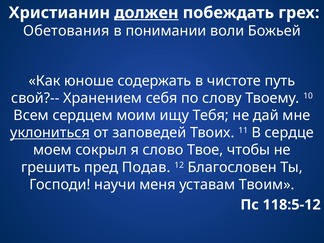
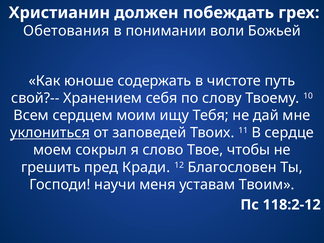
должен underline: present -> none
Подав: Подав -> Кради
118:5-12: 118:5-12 -> 118:2-12
